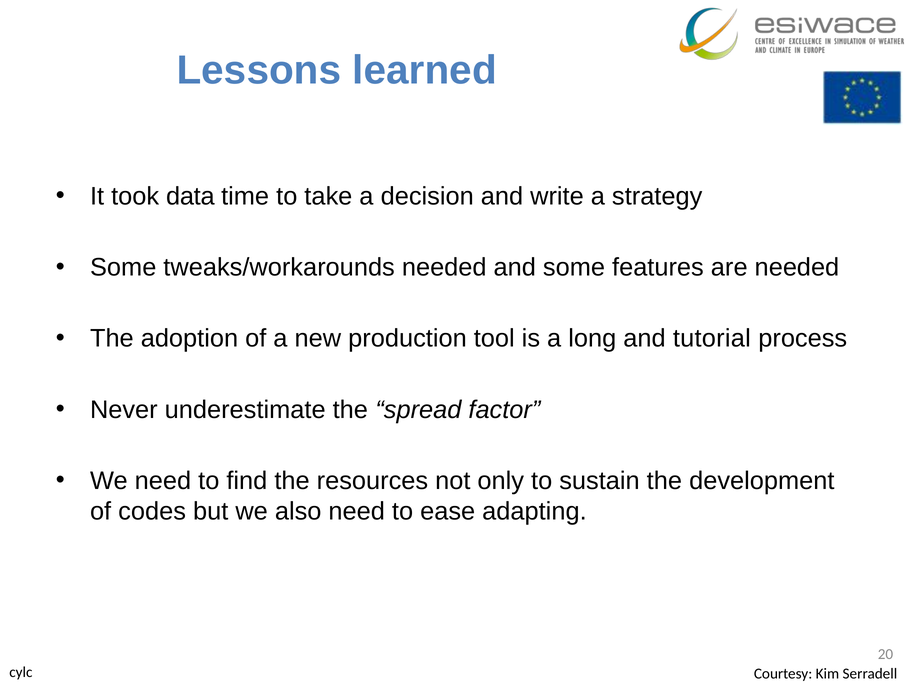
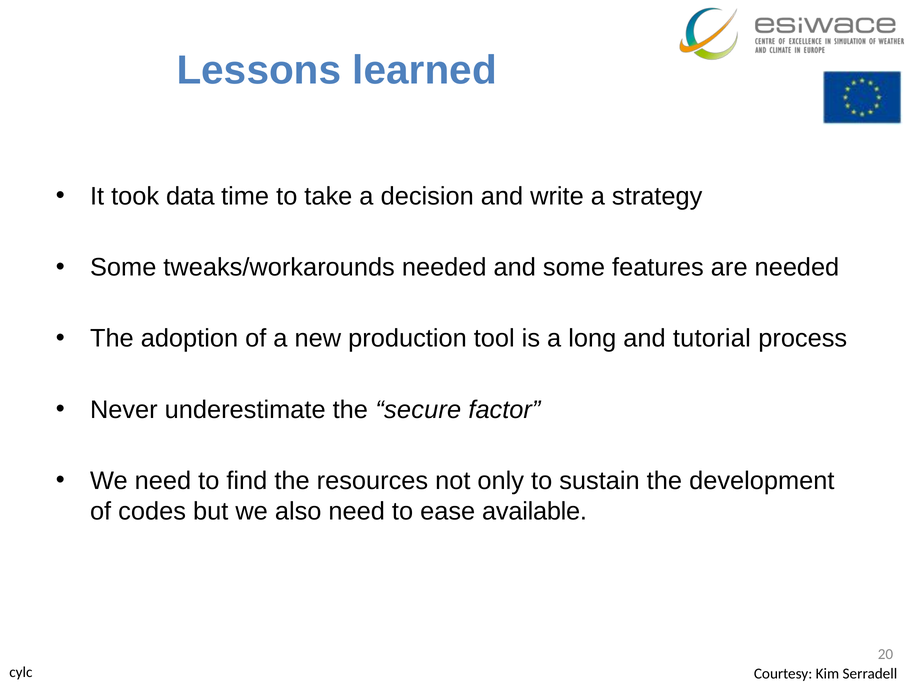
spread: spread -> secure
adapting: adapting -> available
